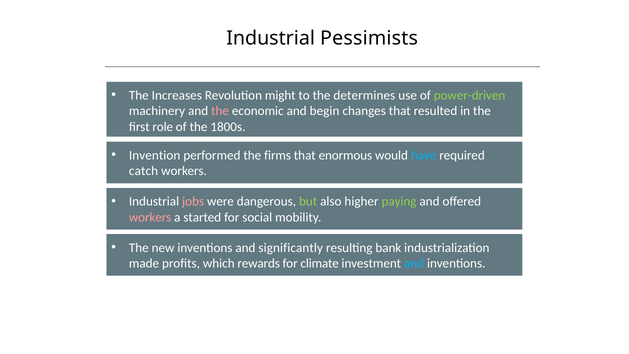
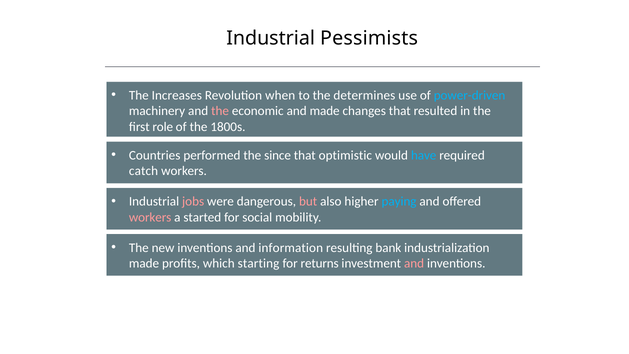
might: might -> when
power-driven colour: light green -> light blue
and begin: begin -> made
Invention: Invention -> Countries
firms: firms -> since
enormous: enormous -> optimistic
but colour: light green -> pink
paying colour: light green -> light blue
significantly: significantly -> information
rewards: rewards -> starting
climate: climate -> returns
and at (414, 263) colour: light blue -> pink
